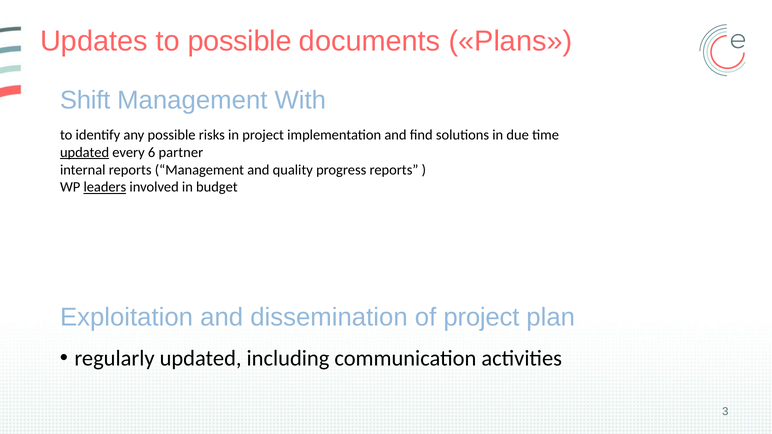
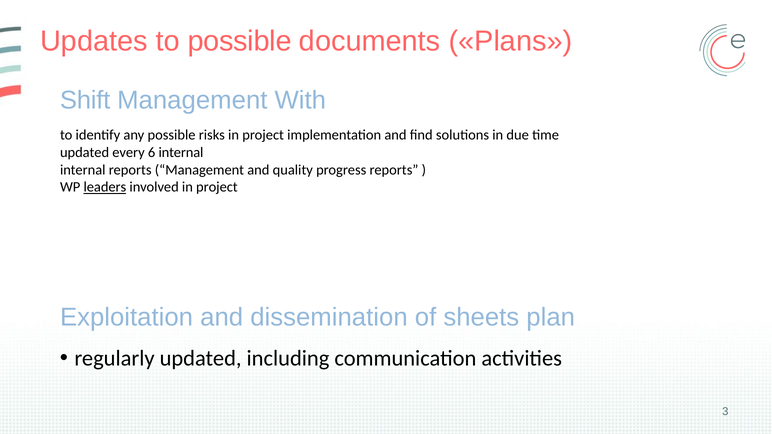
updated at (85, 153) underline: present -> none
6 partner: partner -> internal
involved in budget: budget -> project
of project: project -> sheets
